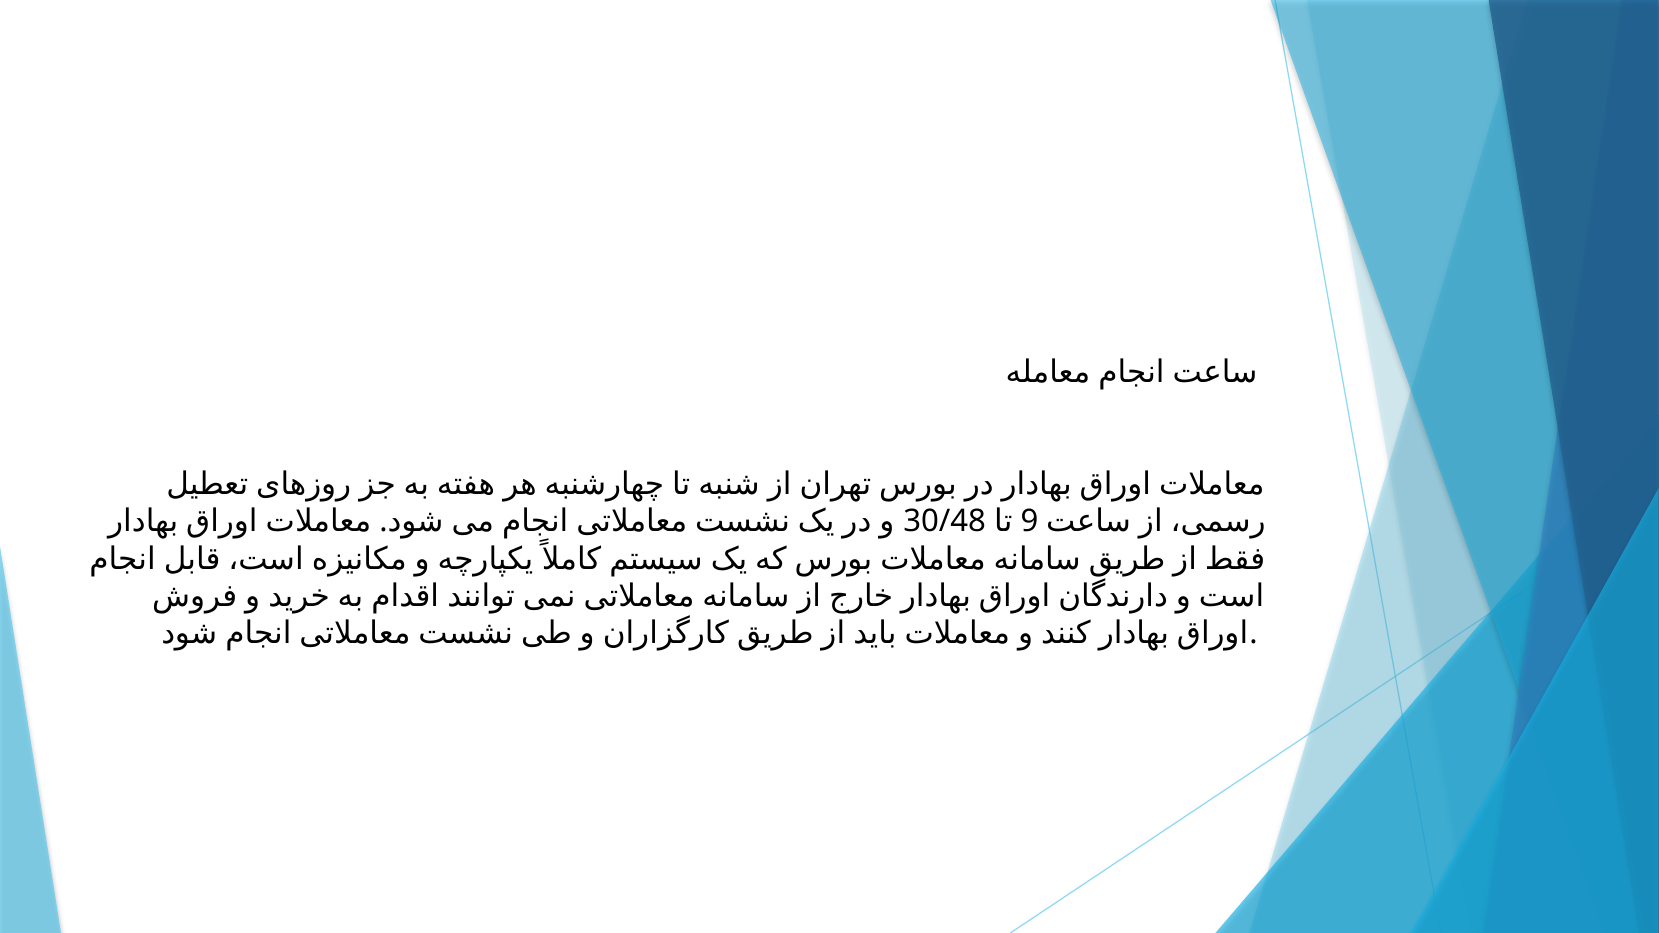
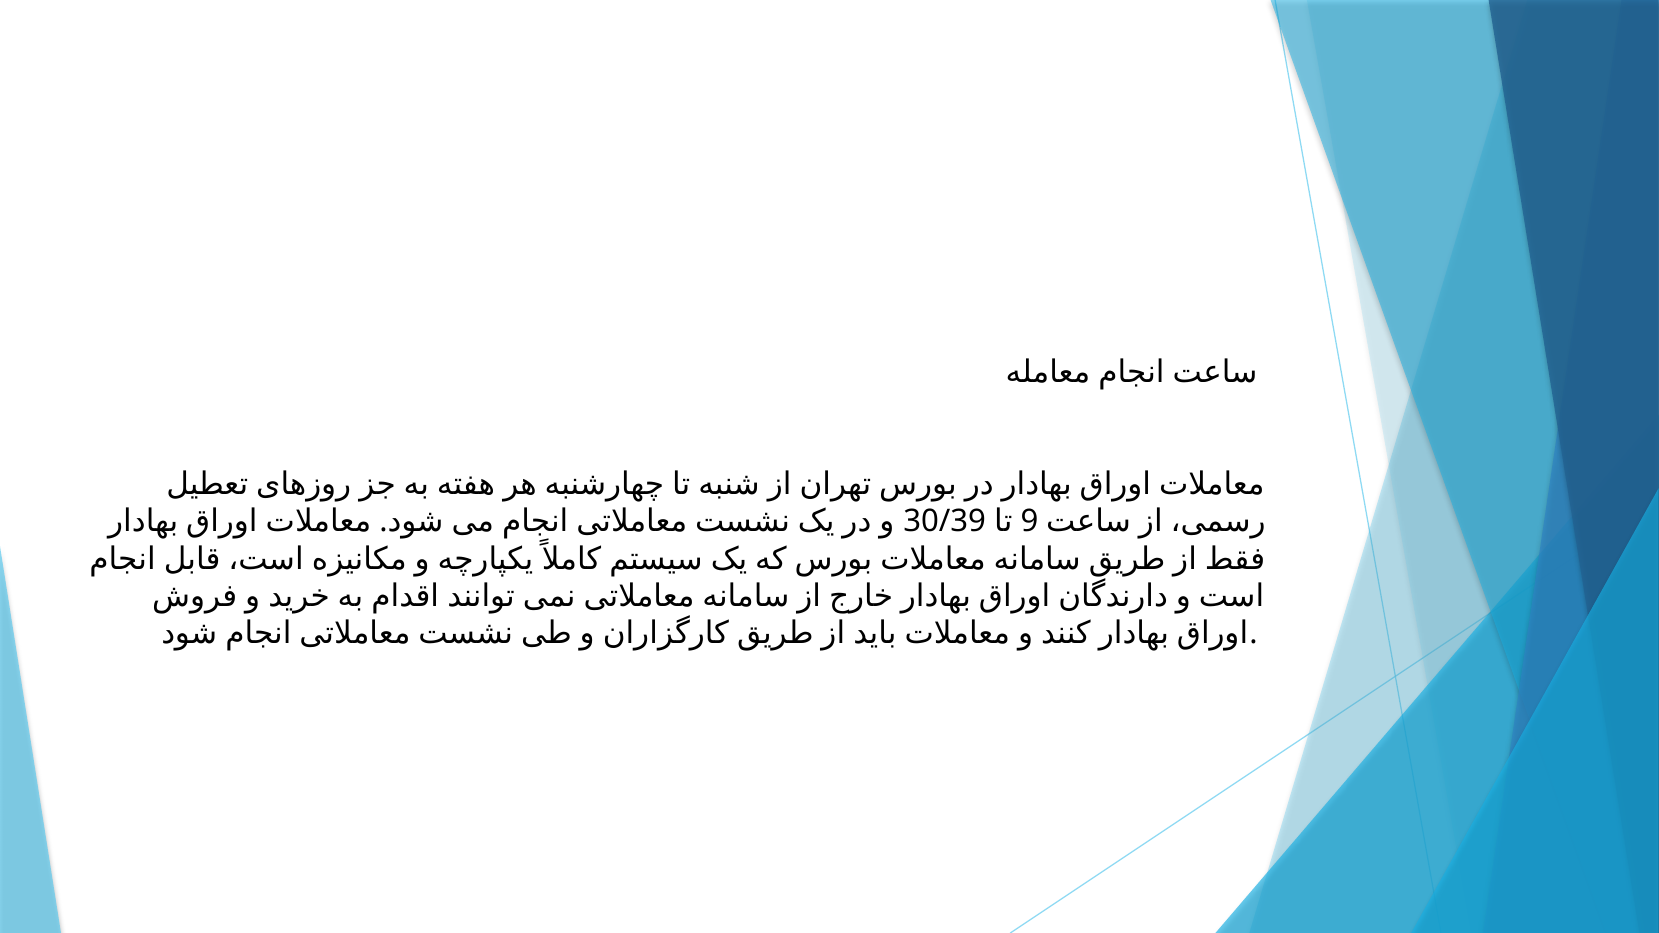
30/48: 30/48 -> 30/39
